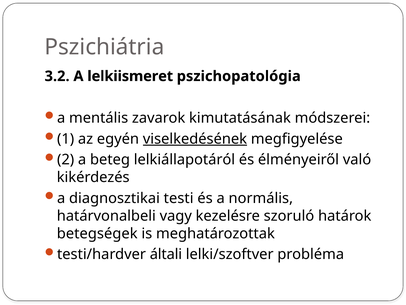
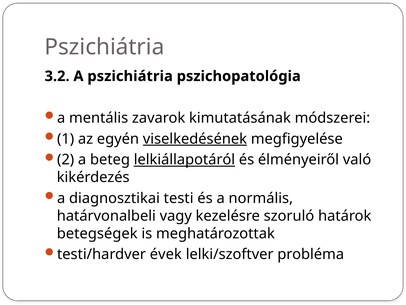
A lelkiismeret: lelkiismeret -> pszichiátria
lelkiállapotáról underline: none -> present
általi: általi -> évek
